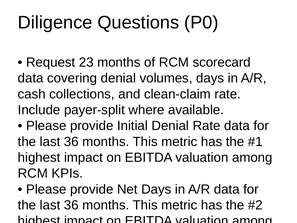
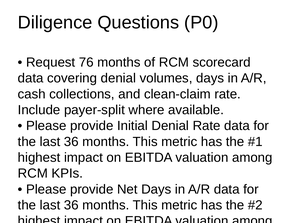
23: 23 -> 76
